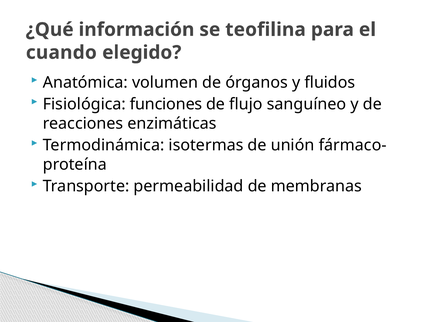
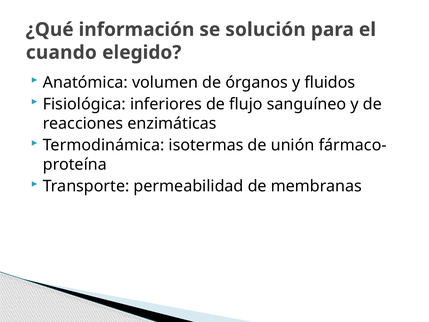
teofilina: teofilina -> solución
funciones: funciones -> inferiores
